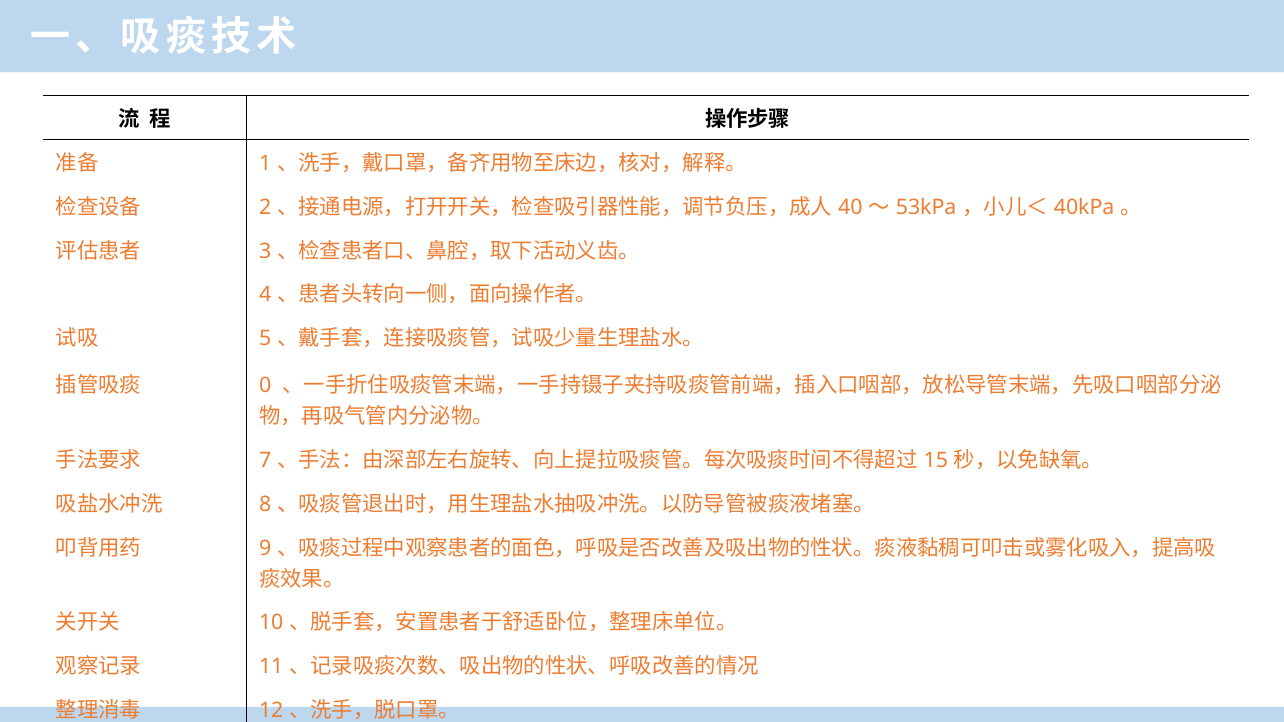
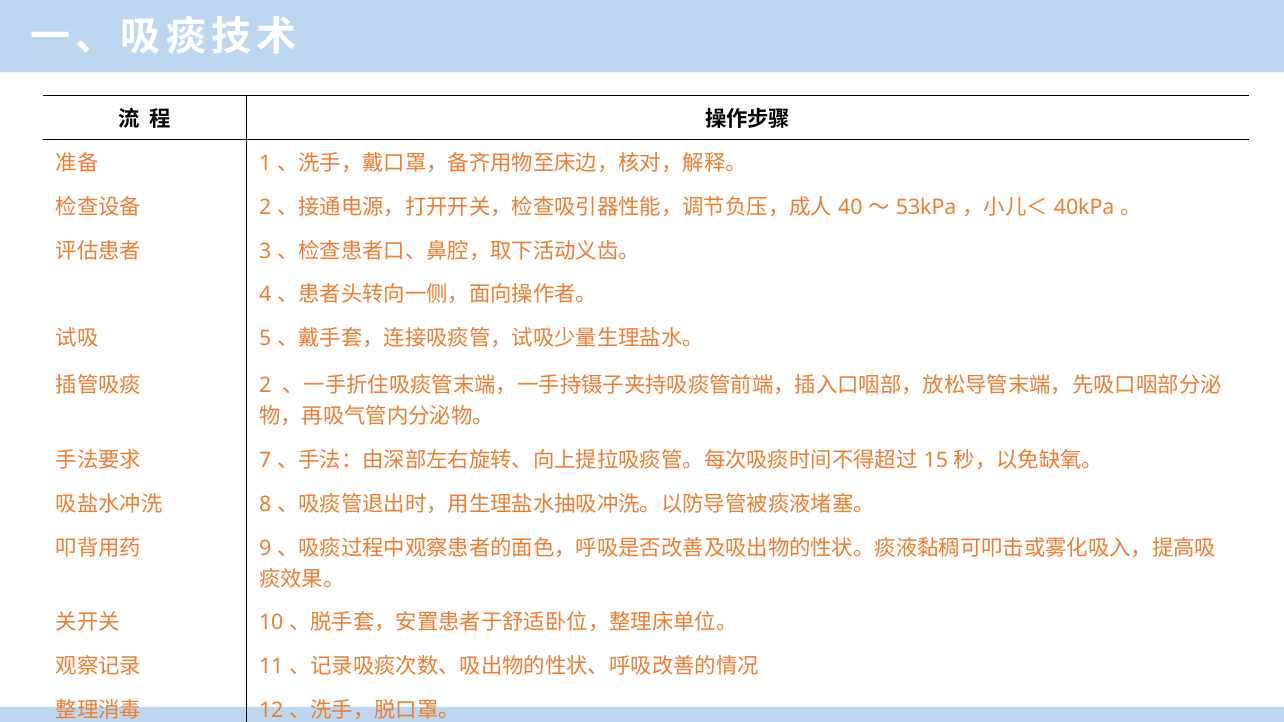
0 at (265, 386): 0 -> 2
